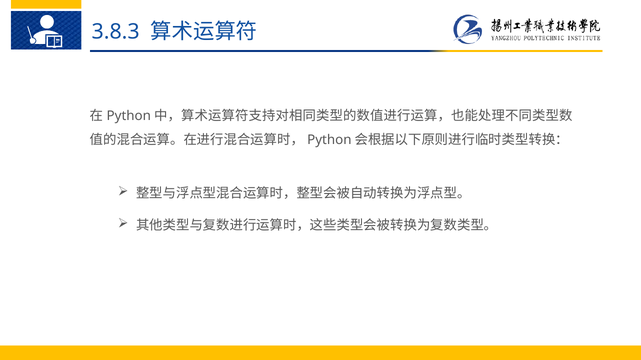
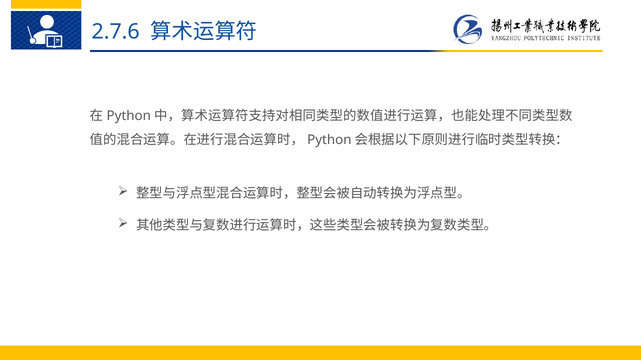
3.8.3: 3.8.3 -> 2.7.6
